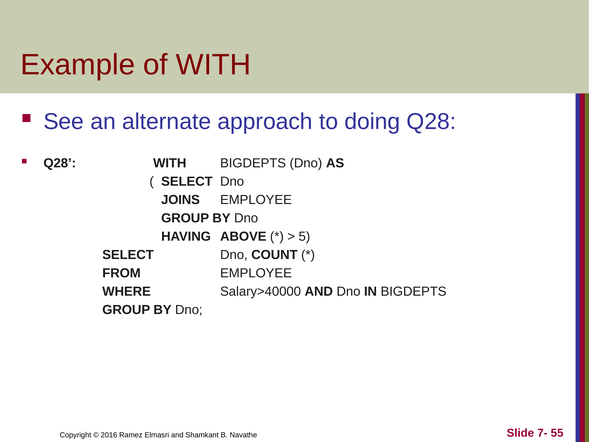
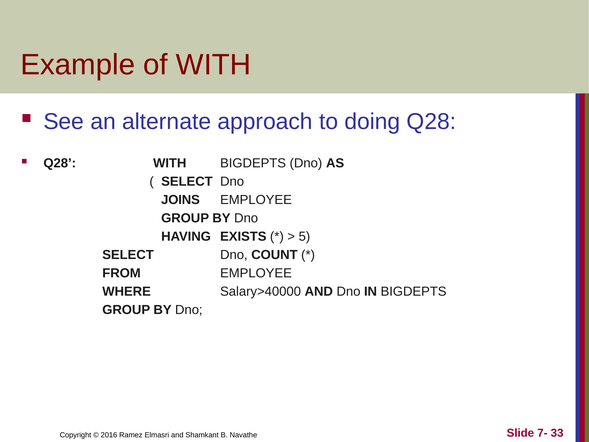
ABOVE: ABOVE -> EXISTS
55: 55 -> 33
